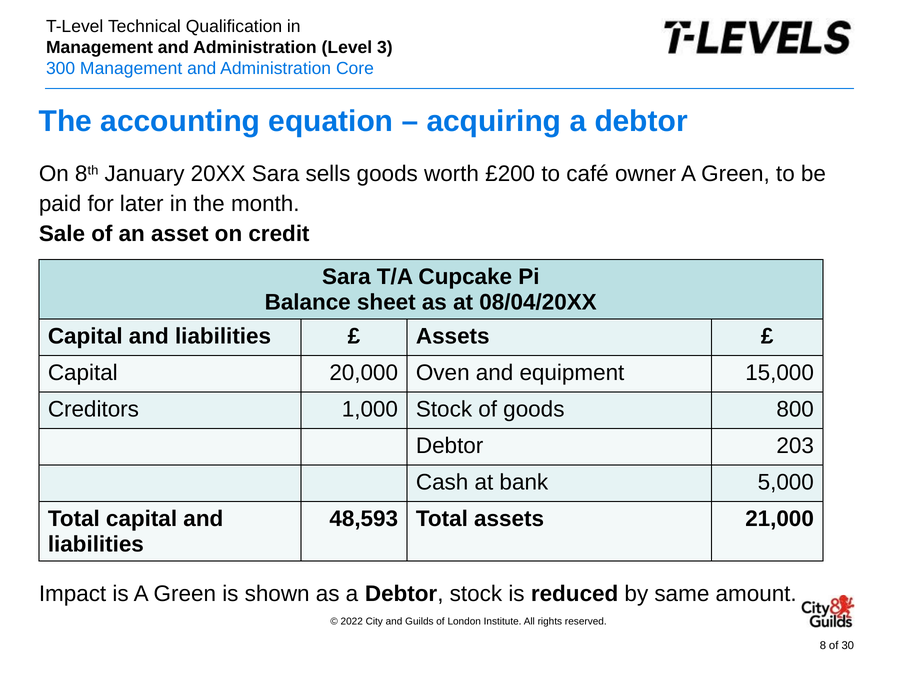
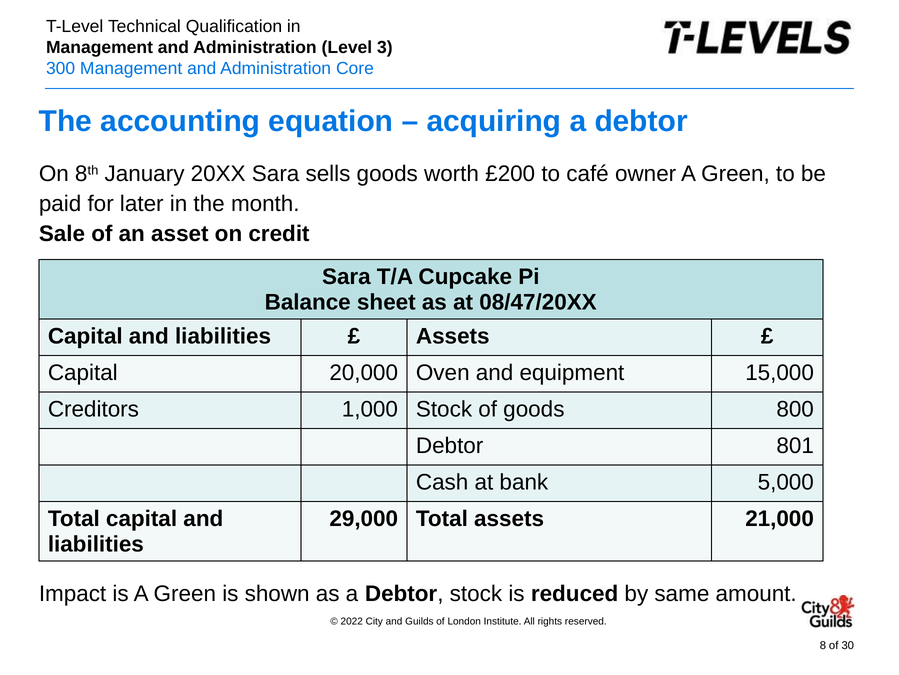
08/04/20XX: 08/04/20XX -> 08/47/20XX
203: 203 -> 801
48,593: 48,593 -> 29,000
